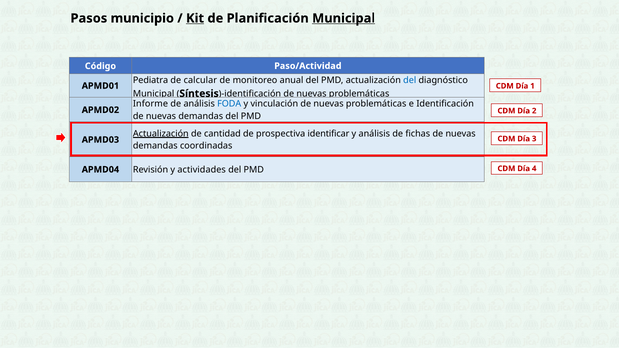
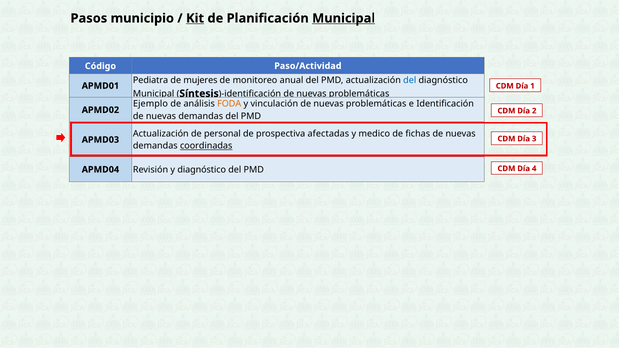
calcular: calcular -> mujeres
Informe: Informe -> Ejemplo
FODA colour: blue -> orange
Actualización at (161, 134) underline: present -> none
cantidad: cantidad -> personal
identificar: identificar -> afectadas
y análisis: análisis -> medico
coordinadas underline: none -> present
y actividades: actividades -> diagnóstico
